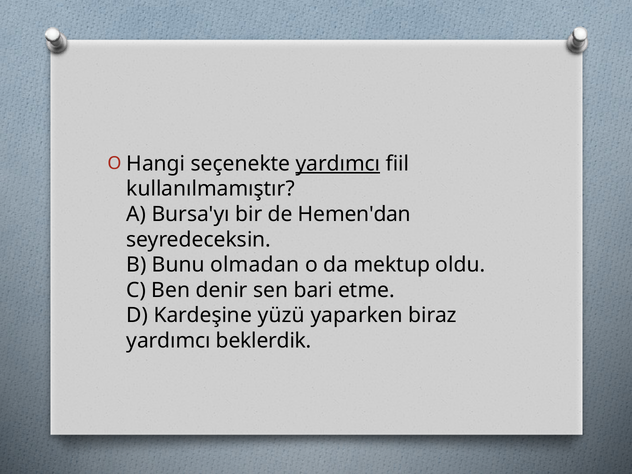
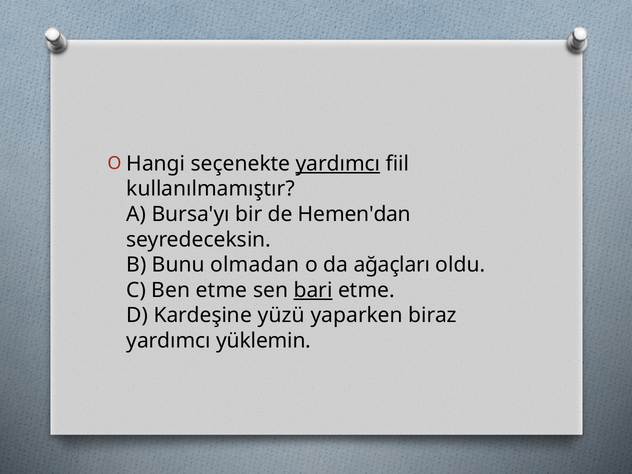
mektup: mektup -> ağaçları
Ben denir: denir -> etme
bari underline: none -> present
beklerdik: beklerdik -> yüklemin
